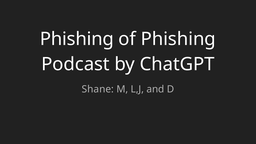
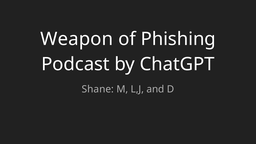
Phishing at (77, 39): Phishing -> Weapon
